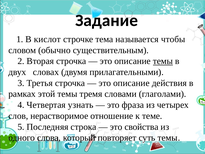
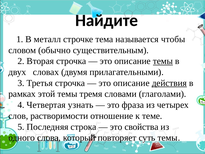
Задание: Задание -> Найдите
кислот: кислот -> металл
действия underline: none -> present
нерастворимое: нерастворимое -> растворимости
